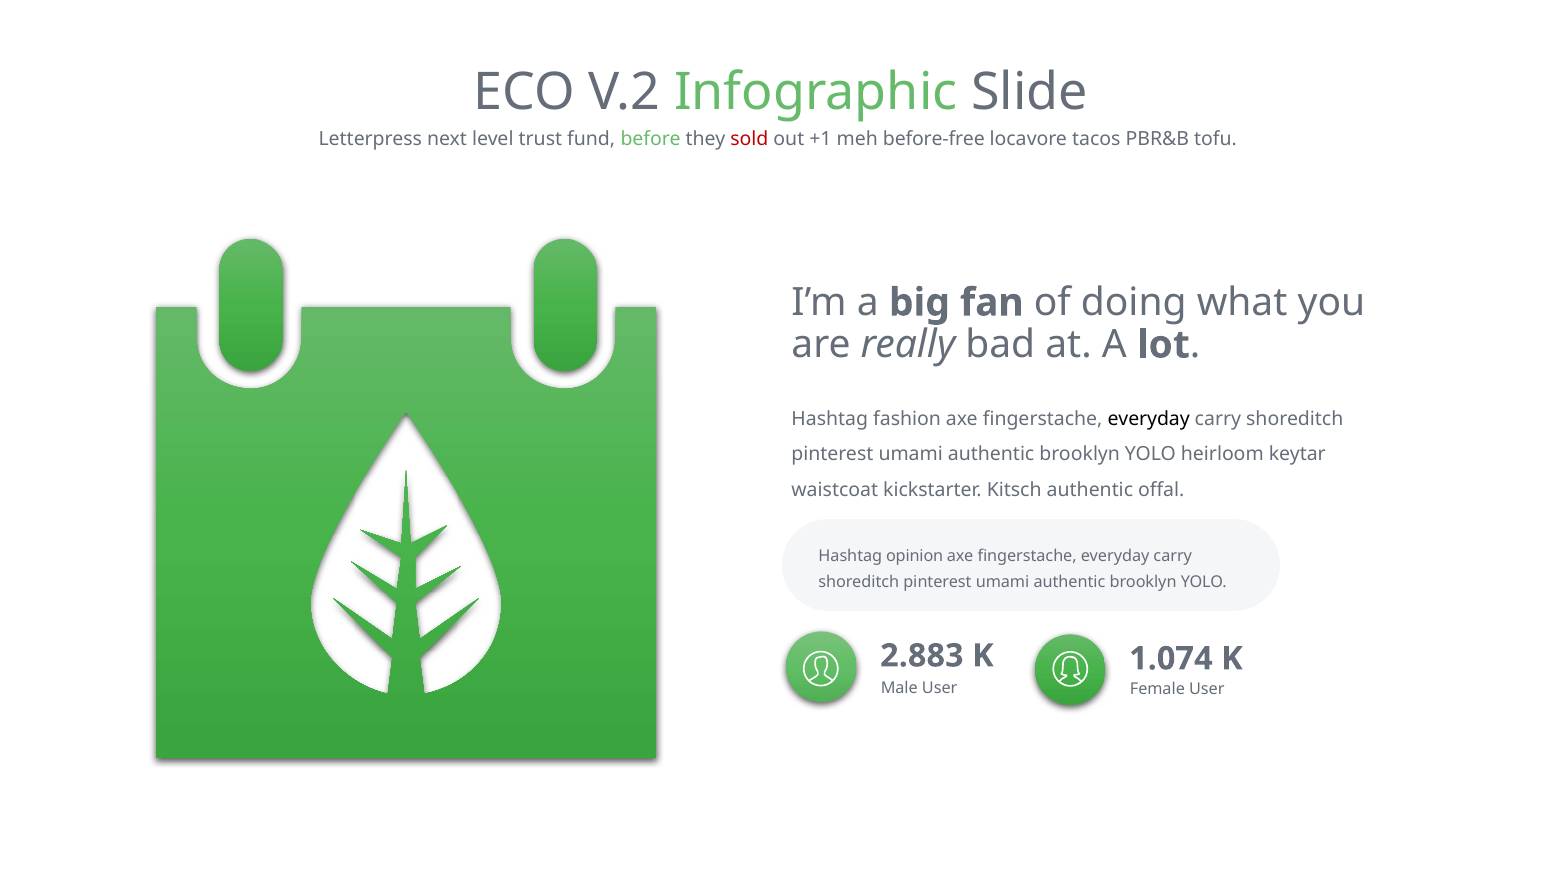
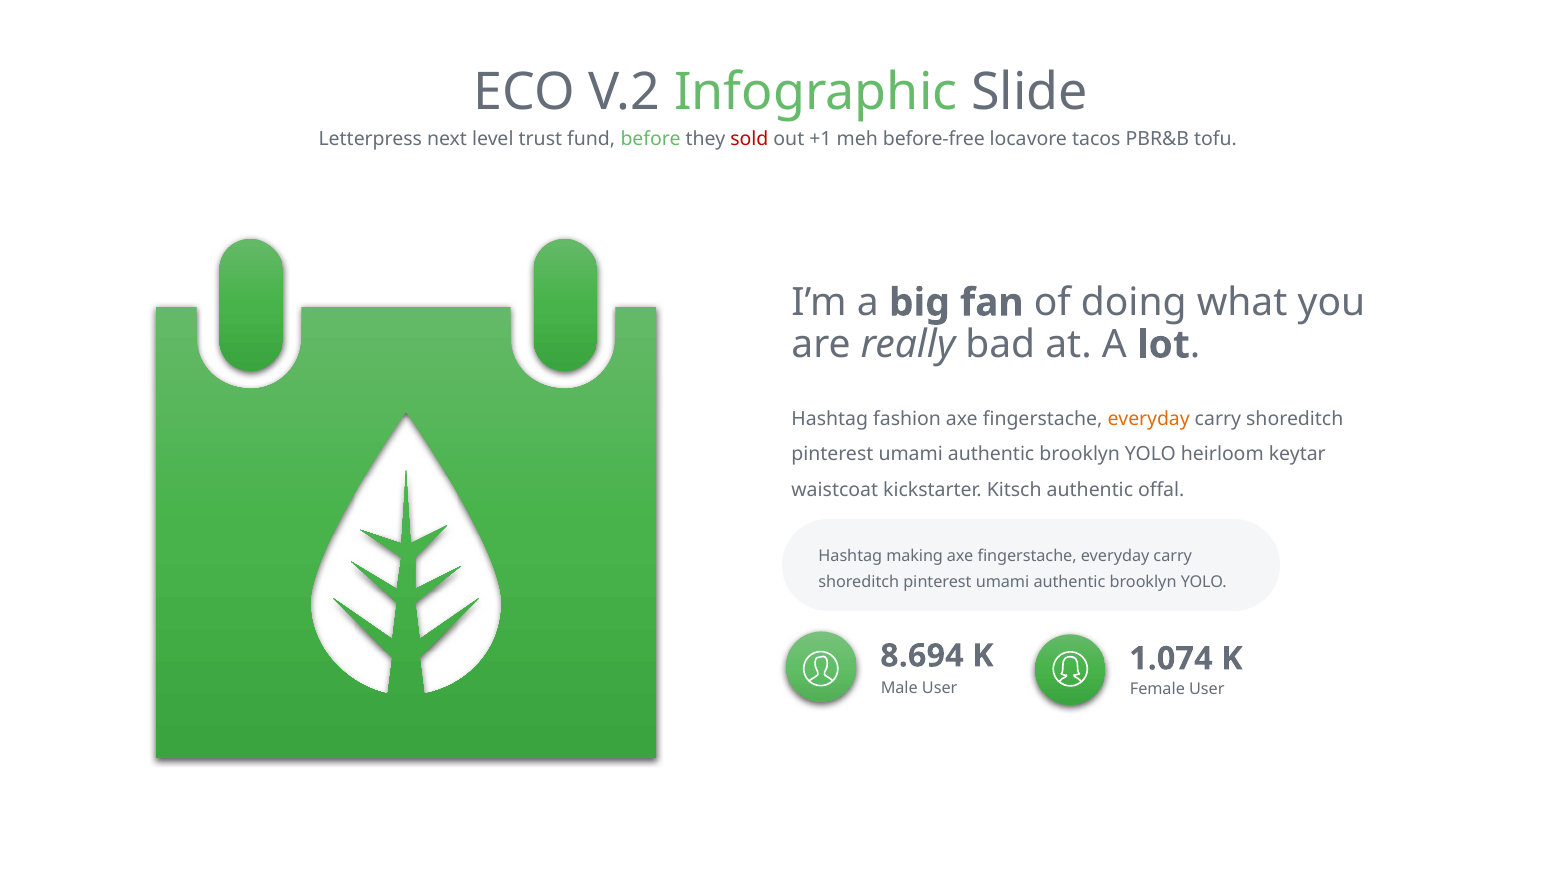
everyday at (1149, 420) colour: black -> orange
opinion: opinion -> making
2.883: 2.883 -> 8.694
